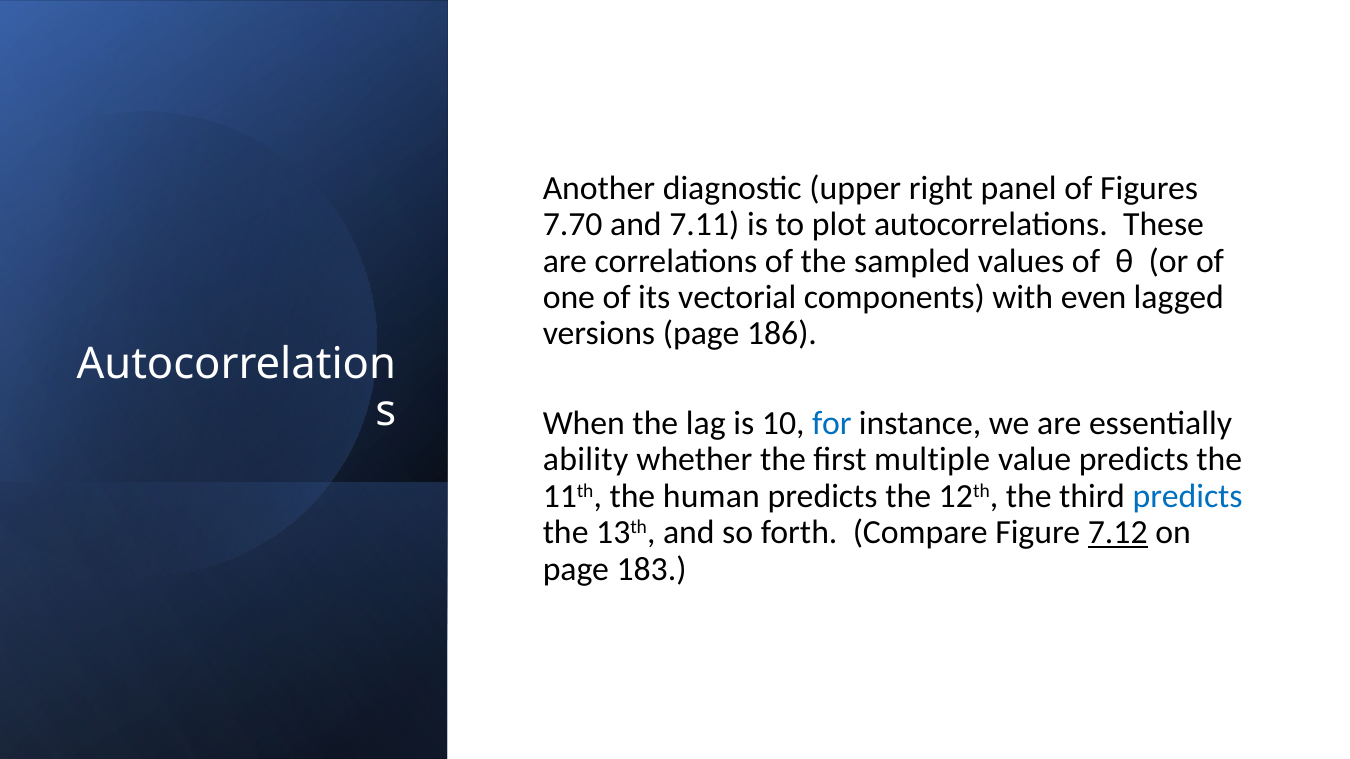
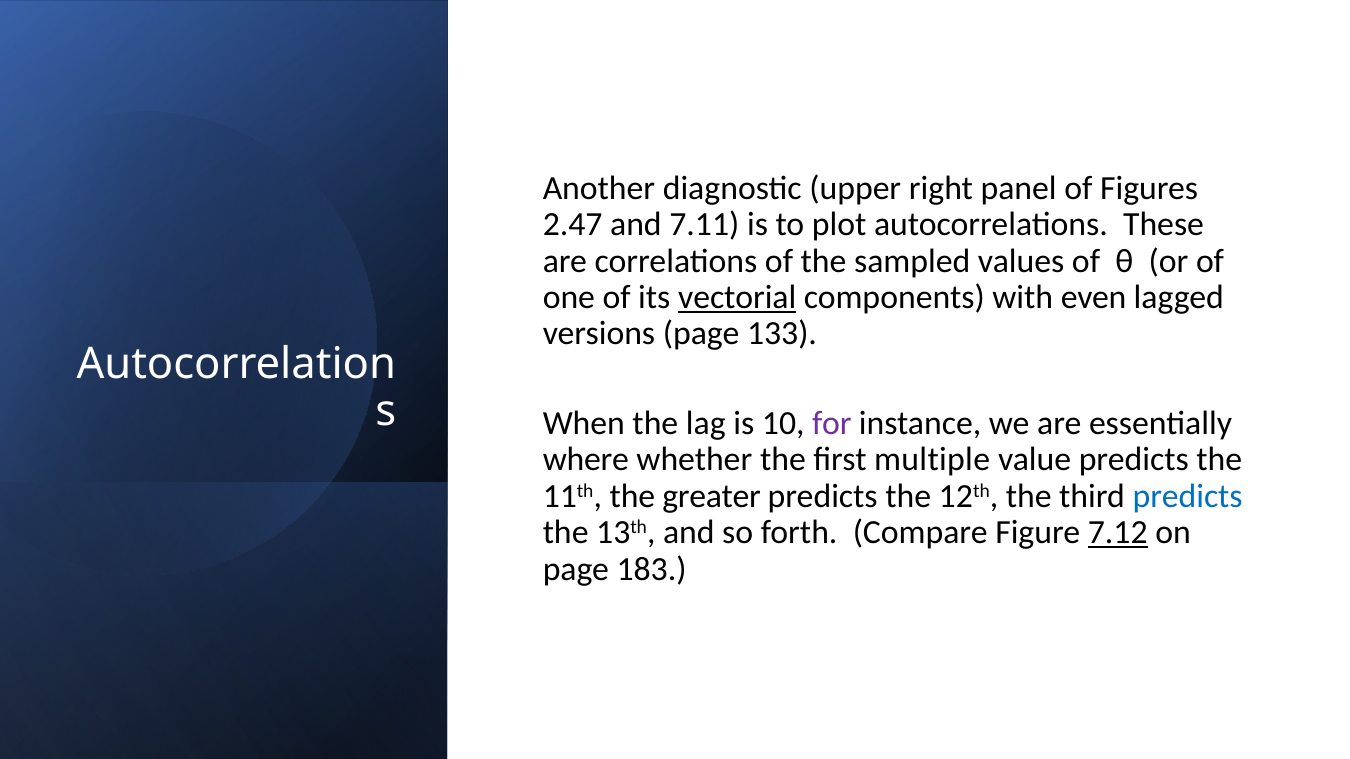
7.70: 7.70 -> 2.47
vectorial underline: none -> present
186: 186 -> 133
for colour: blue -> purple
ability: ability -> where
human: human -> greater
